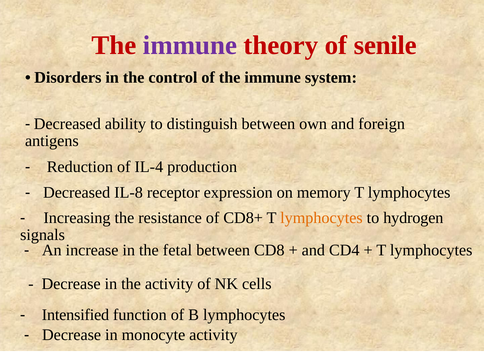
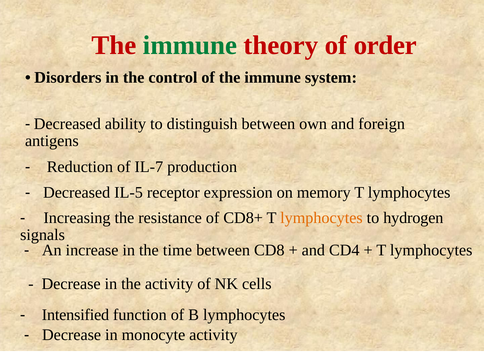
immune at (190, 45) colour: purple -> green
senile: senile -> order
IL-4: IL-4 -> IL-7
IL-8: IL-8 -> IL-5
fetal: fetal -> time
